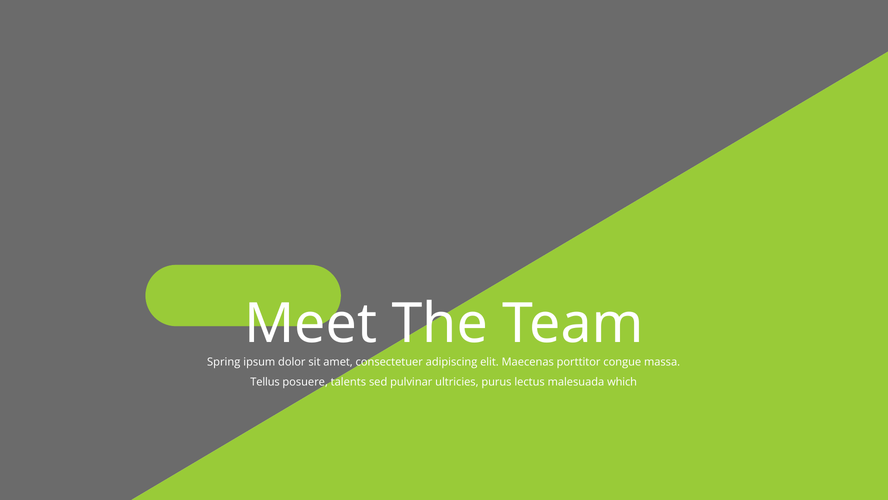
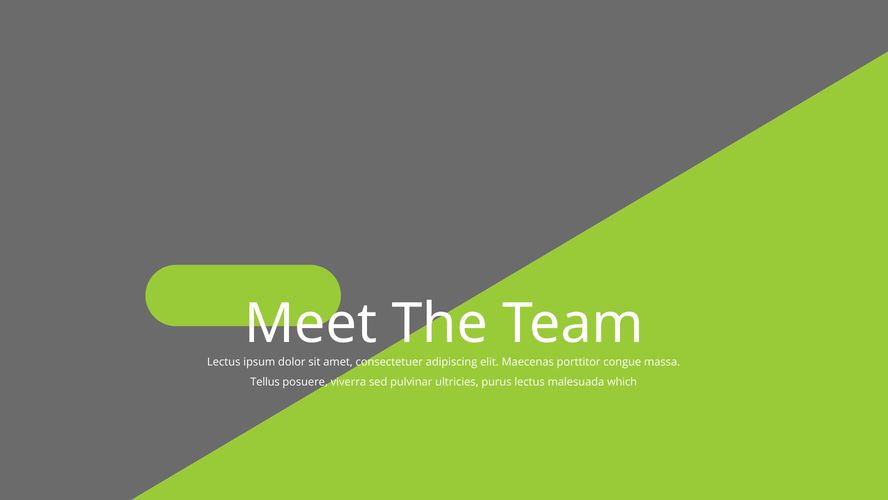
Spring at (224, 362): Spring -> Lectus
talents: talents -> viverra
